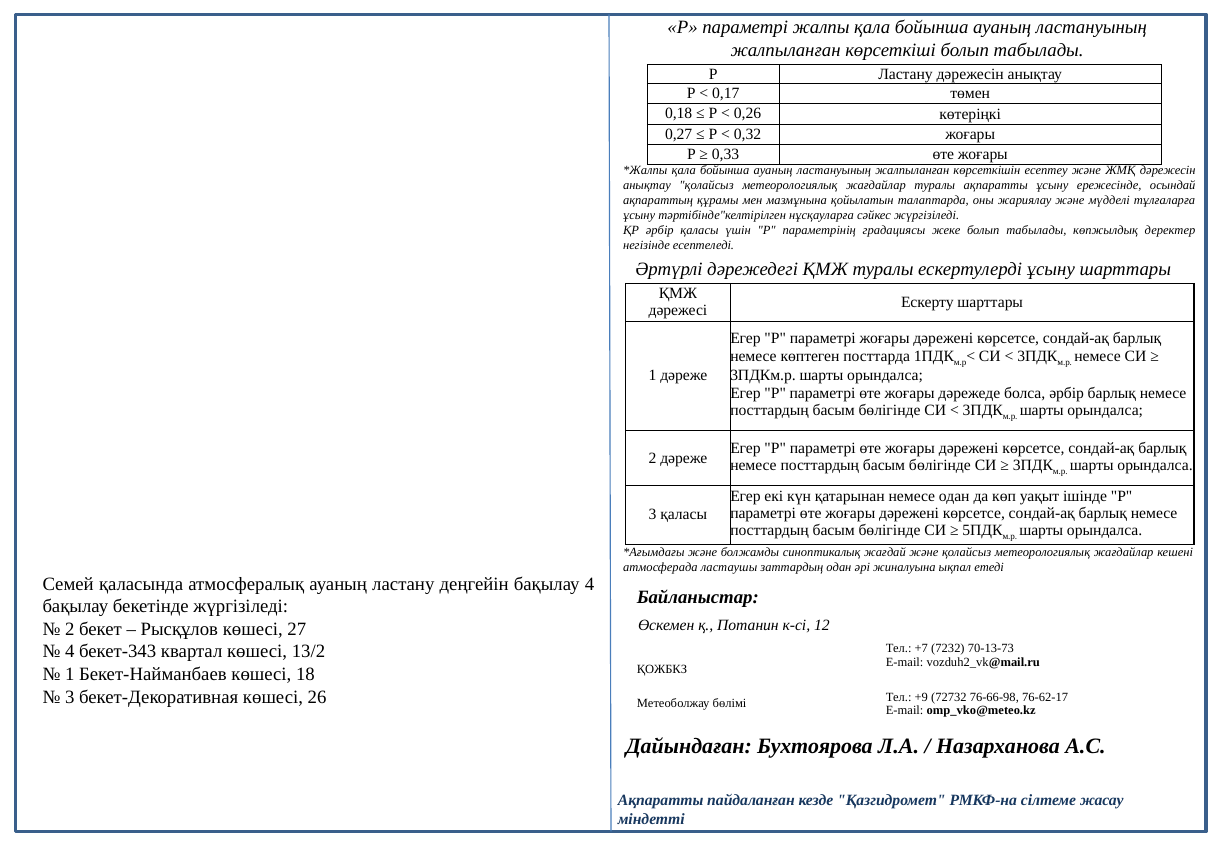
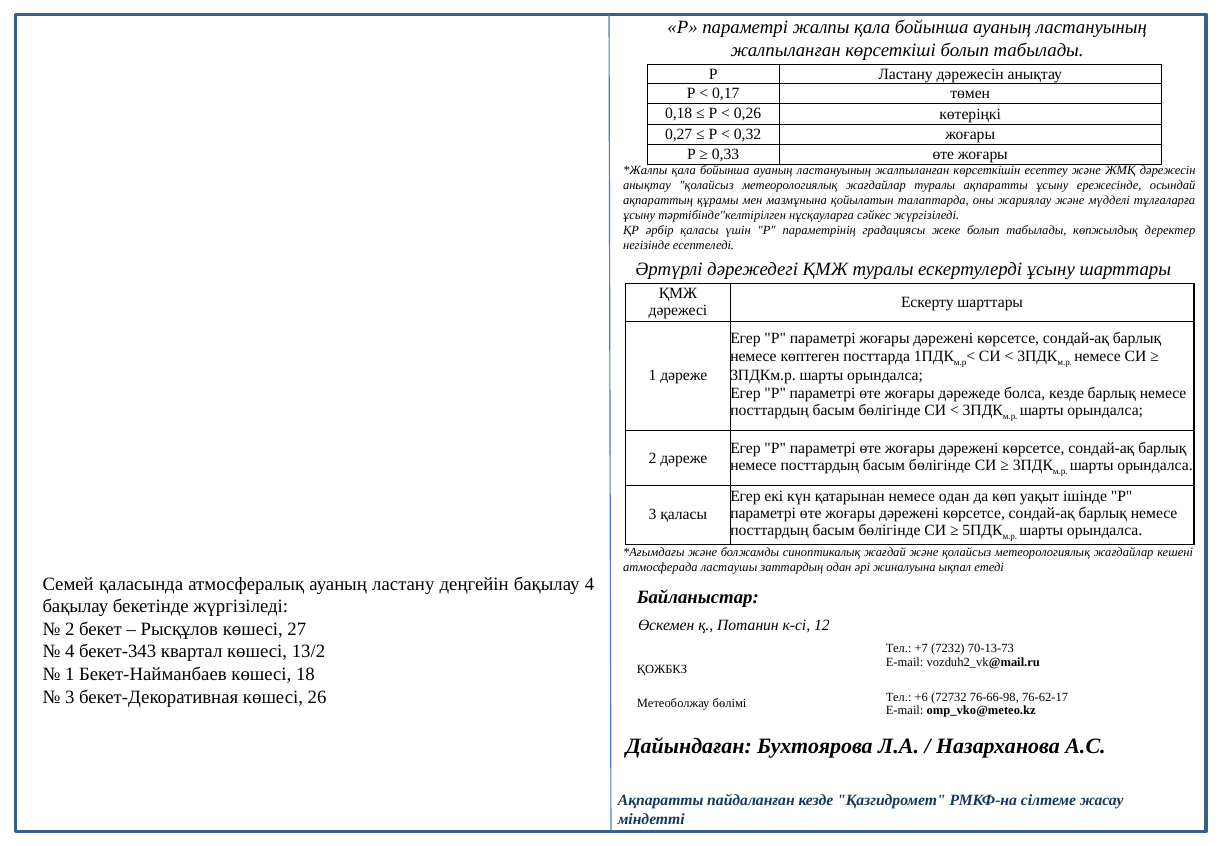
болса әрбір: әрбір -> кезде
+9: +9 -> +6
